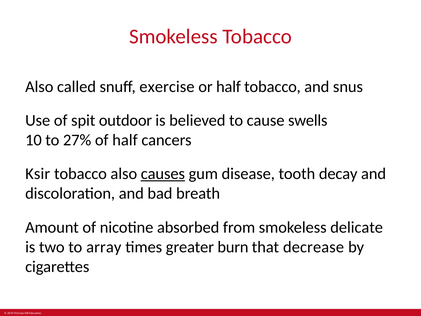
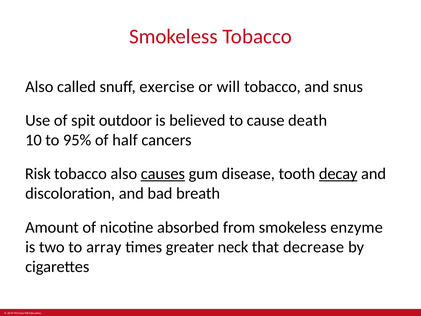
or half: half -> will
swells: swells -> death
27%: 27% -> 95%
Ksir: Ksir -> Risk
decay underline: none -> present
delicate: delicate -> enzyme
burn: burn -> neck
